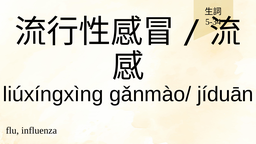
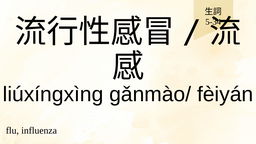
jíduān: jíduān -> fèiyán
